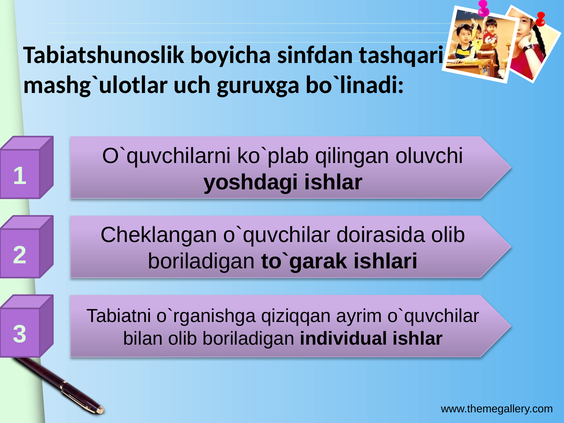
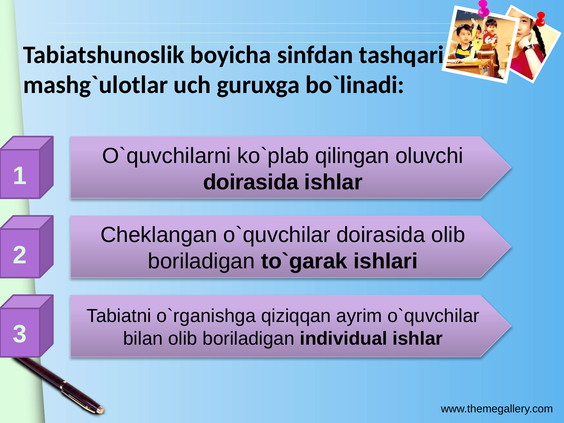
yoshdagi at (251, 182): yoshdagi -> doirasida
